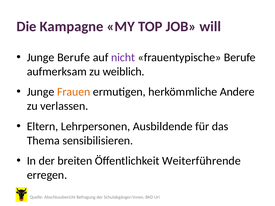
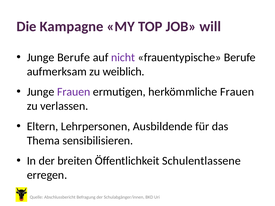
Frauen at (74, 92) colour: orange -> purple
herkömmliche Andere: Andere -> Frauen
Weiterführende: Weiterführende -> Schulentlassene
